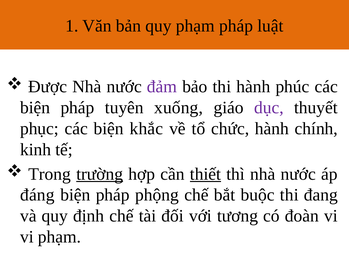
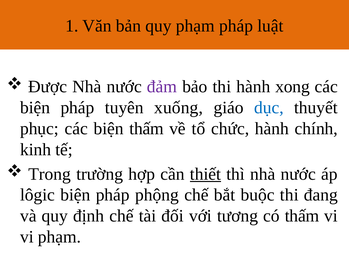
phúc: phúc -> xong
dục colour: purple -> blue
biện khắc: khắc -> thấm
trường underline: present -> none
đáng: đáng -> lôgic
có đoàn: đoàn -> thấm
